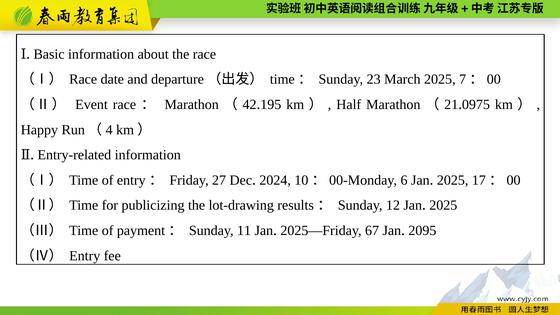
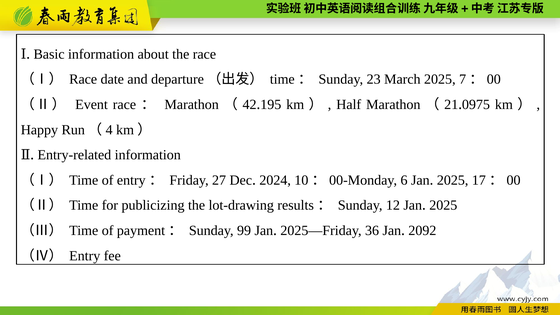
11: 11 -> 99
67: 67 -> 36
2095: 2095 -> 2092
